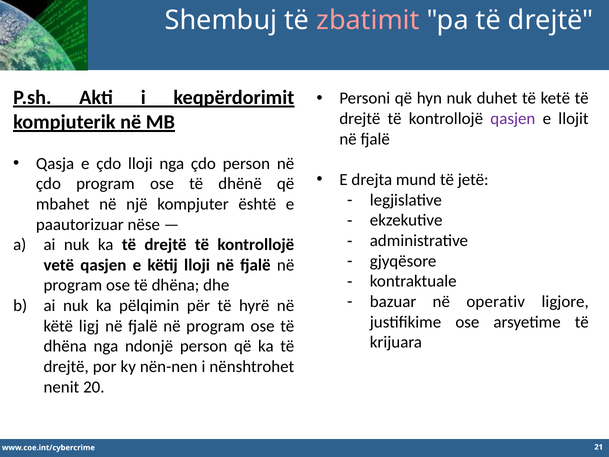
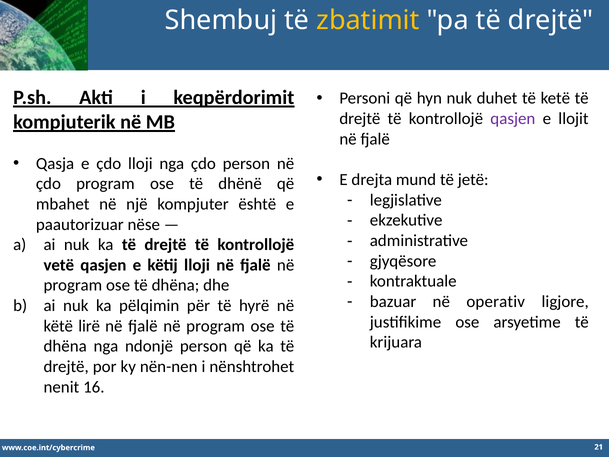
zbatimit colour: pink -> yellow
ligj: ligj -> lirë
20: 20 -> 16
